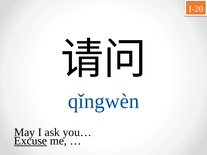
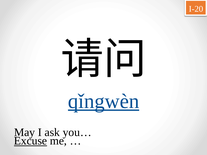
qǐngwèn underline: none -> present
